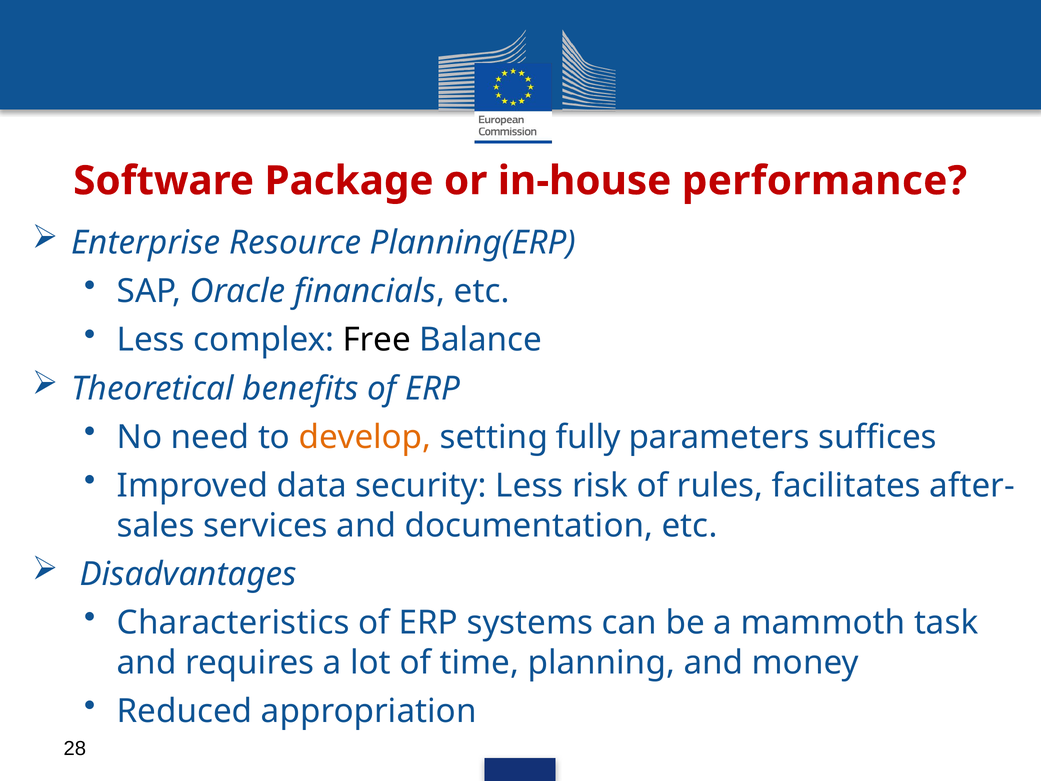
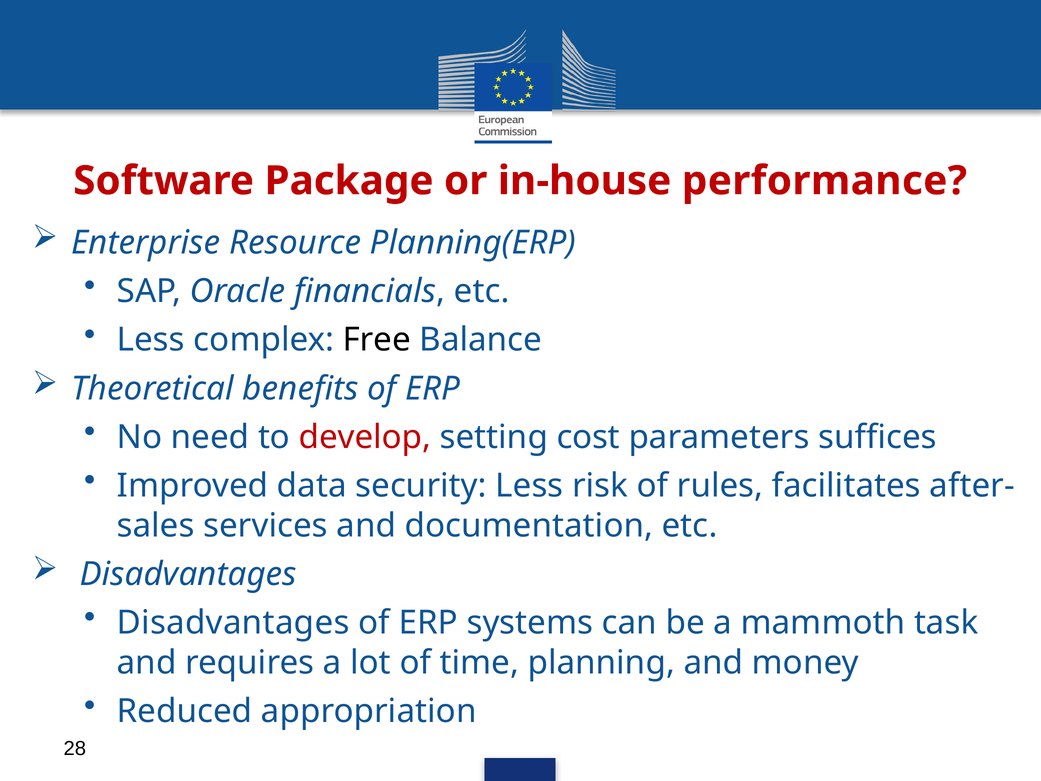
develop colour: orange -> red
fully: fully -> cost
Characteristics at (233, 623): Characteristics -> Disadvantages
